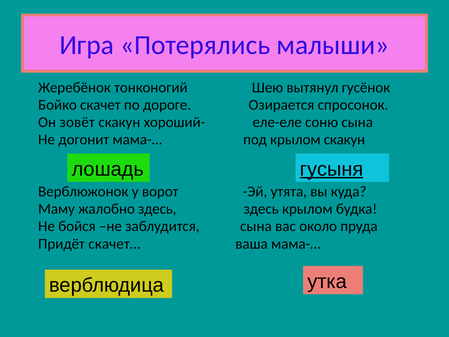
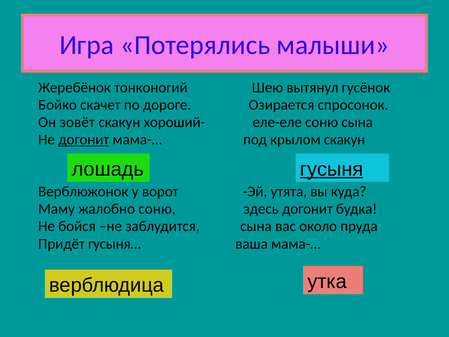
догонит at (84, 139) underline: none -> present
жалобно здесь: здесь -> соню
здесь крылом: крылом -> догонит
скачет…: скачет… -> гусыня…
